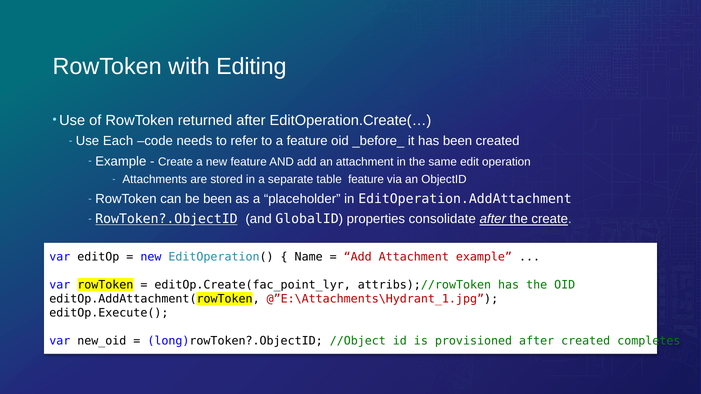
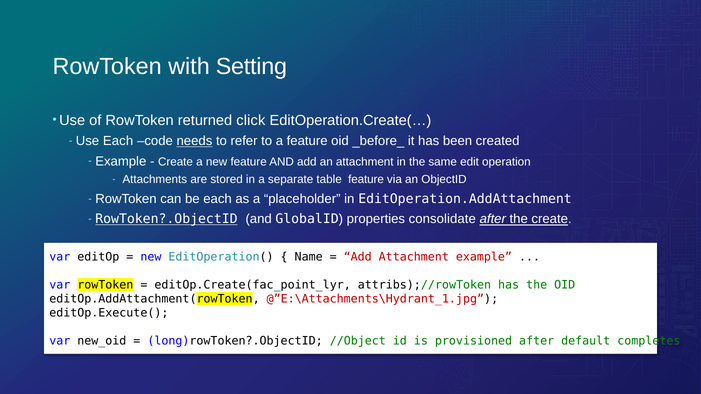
Editing: Editing -> Setting
returned after: after -> click
needs underline: none -> present
be been: been -> each
after created: created -> default
